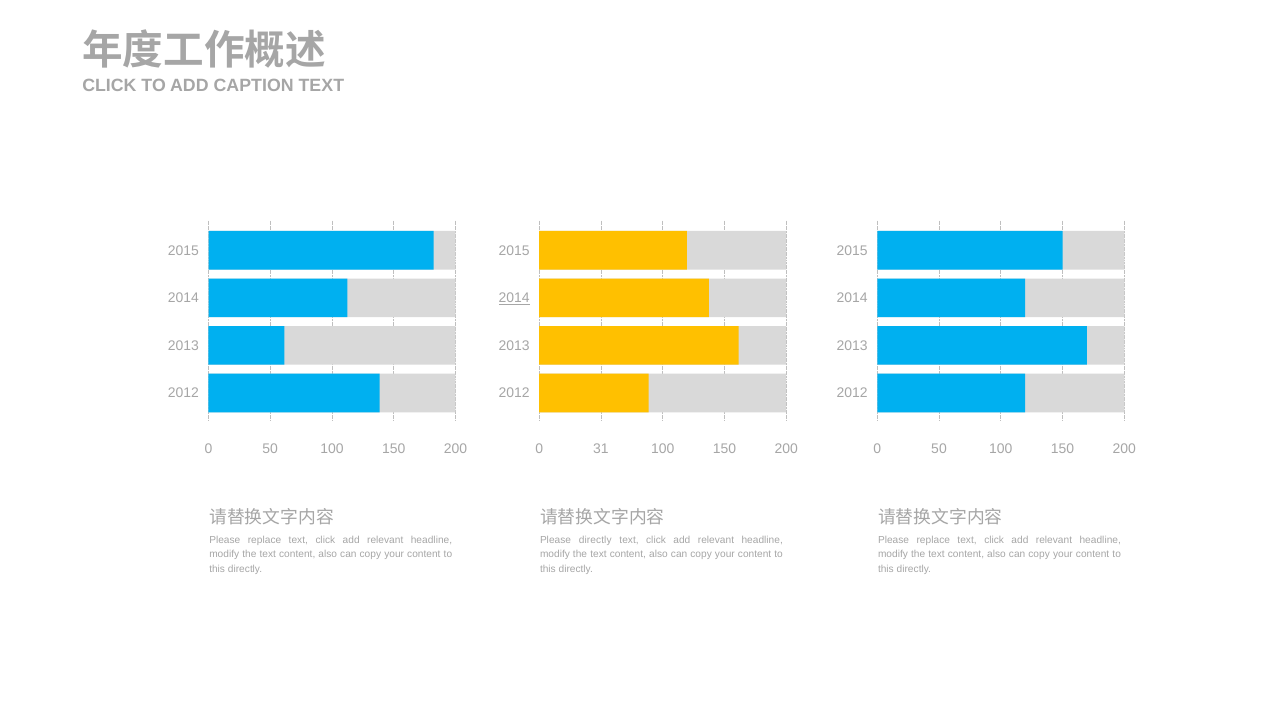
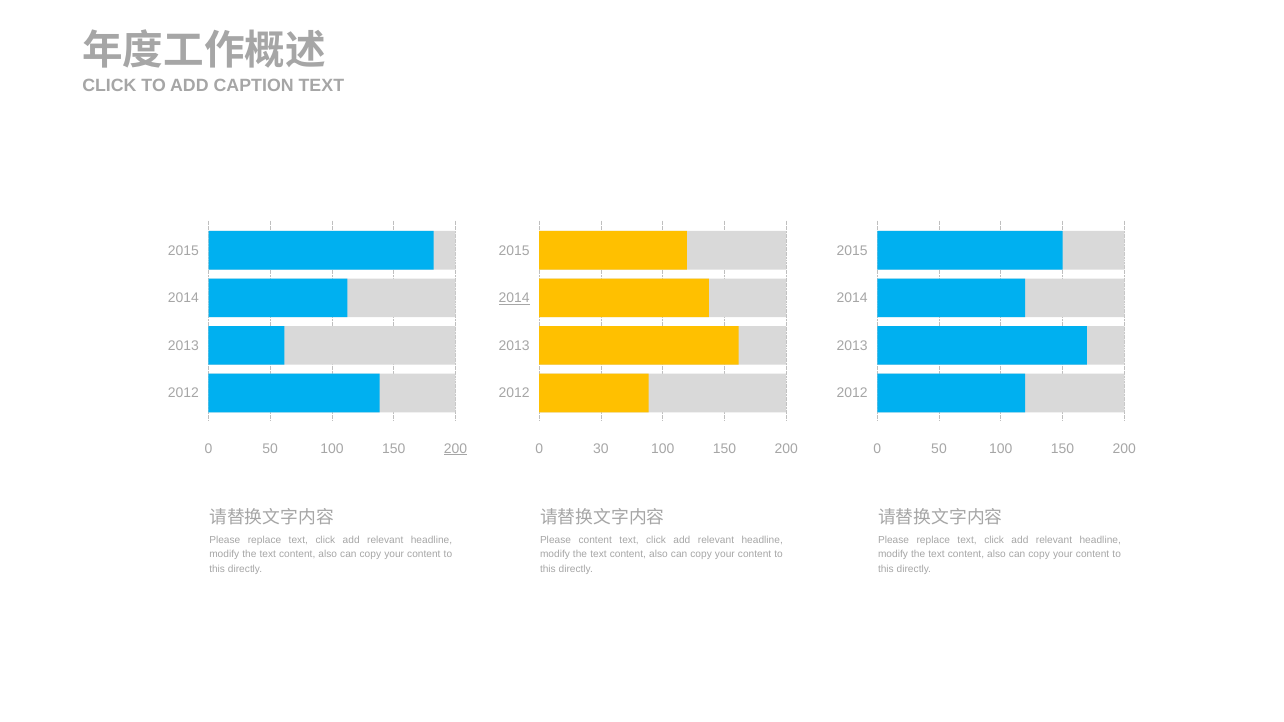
200 at (456, 449) underline: none -> present
31: 31 -> 30
Please directly: directly -> content
